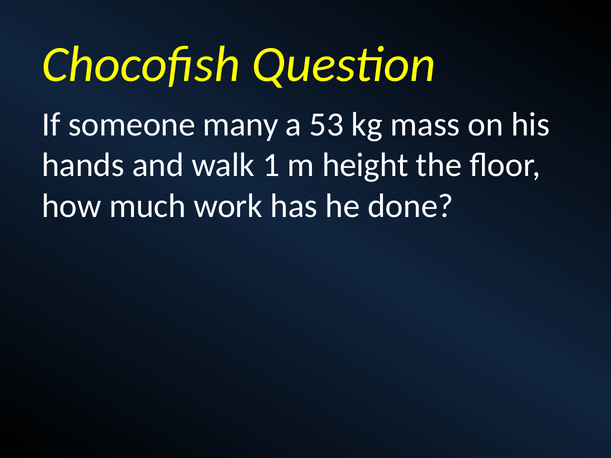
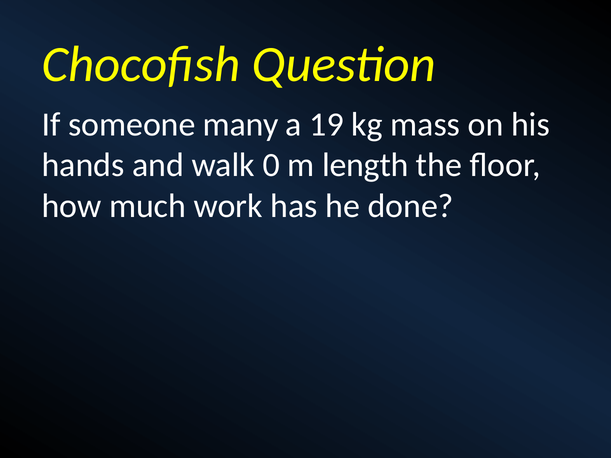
53: 53 -> 19
1: 1 -> 0
height: height -> length
